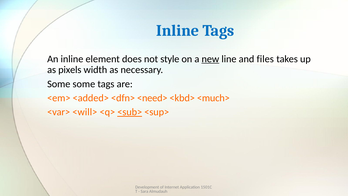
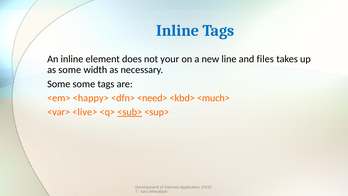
style: style -> your
new underline: present -> none
as pixels: pixels -> some
<added>: <added> -> <happy>
<will>: <will> -> <live>
